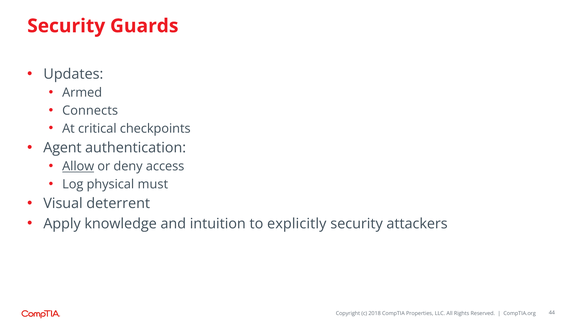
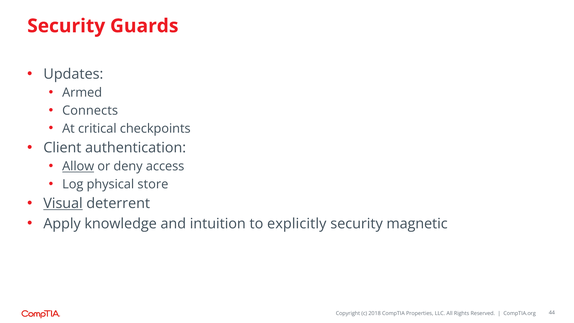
Agent: Agent -> Client
must: must -> store
Visual underline: none -> present
attackers: attackers -> magnetic
